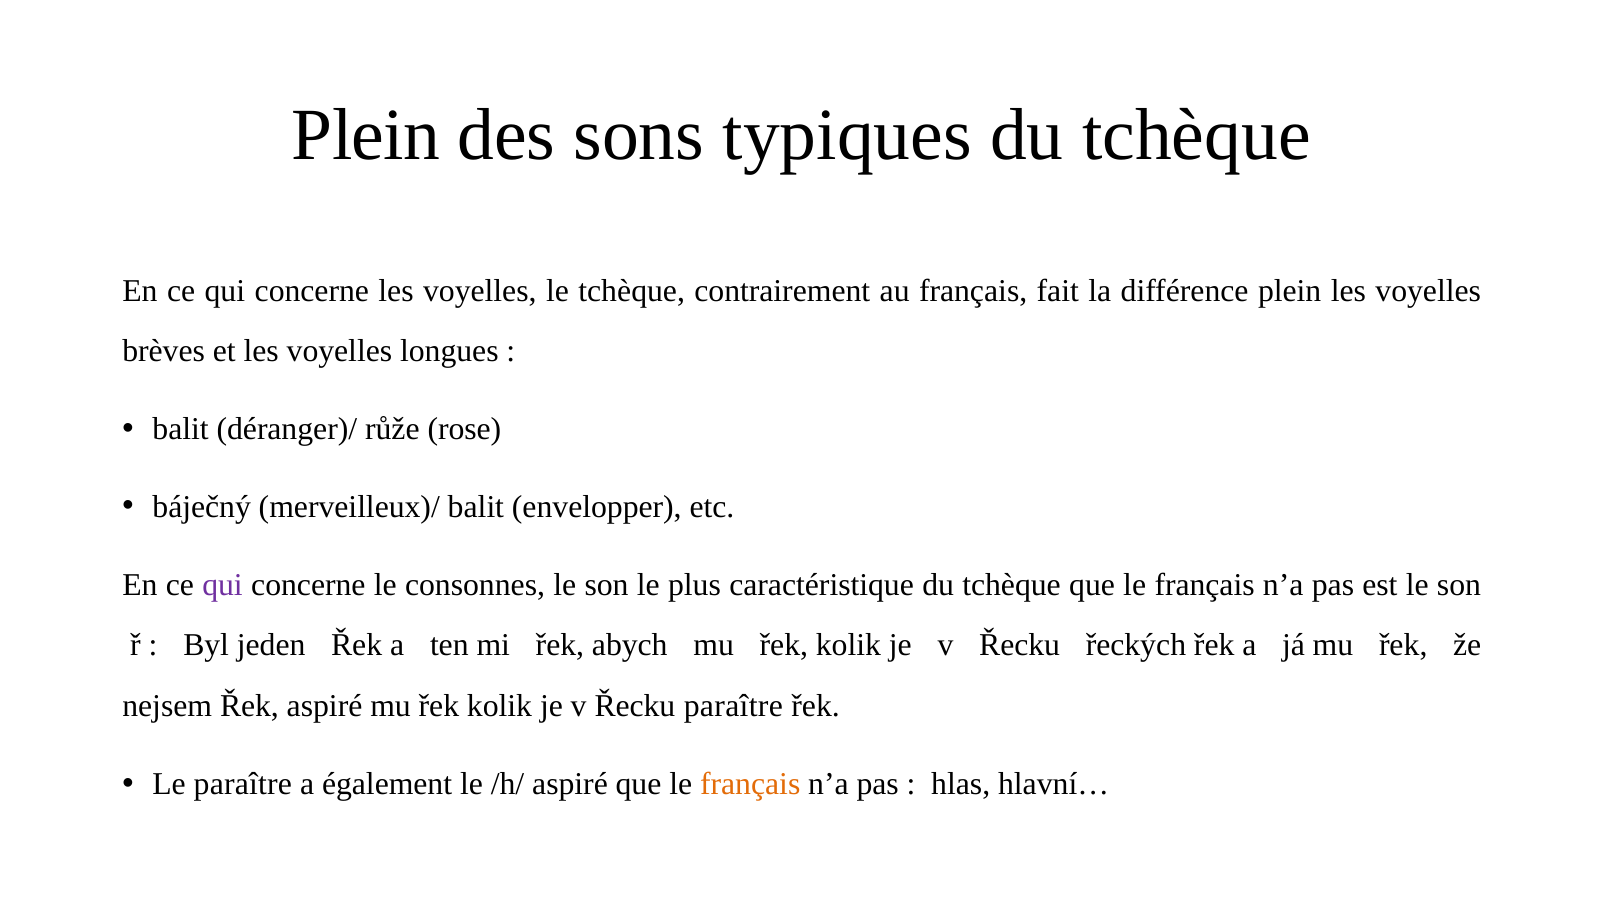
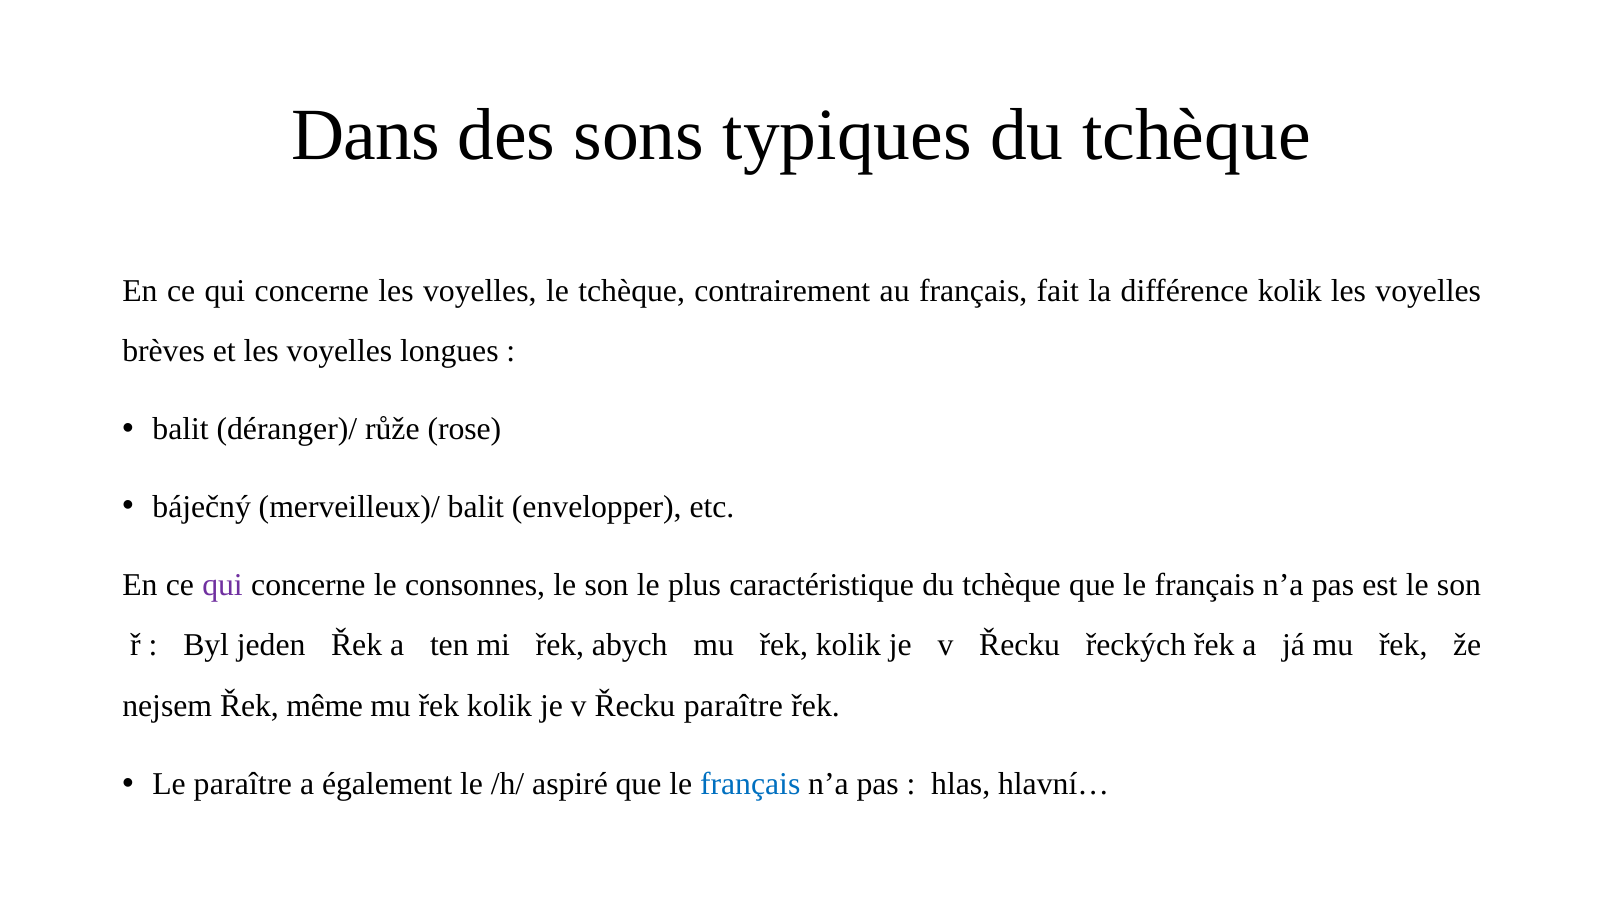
Plein at (366, 135): Plein -> Dans
différence plein: plein -> kolik
Řek aspiré: aspiré -> même
français at (750, 784) colour: orange -> blue
